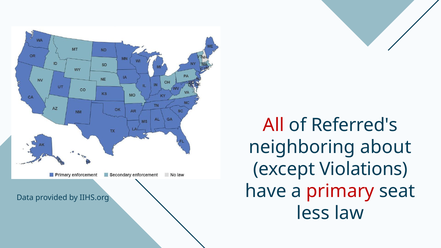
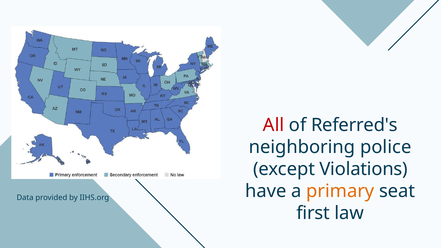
about: about -> police
primary colour: red -> orange
less: less -> first
